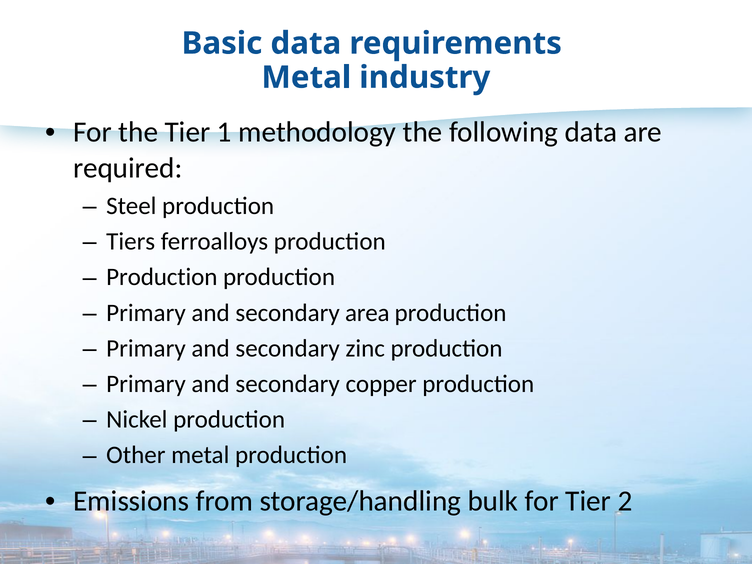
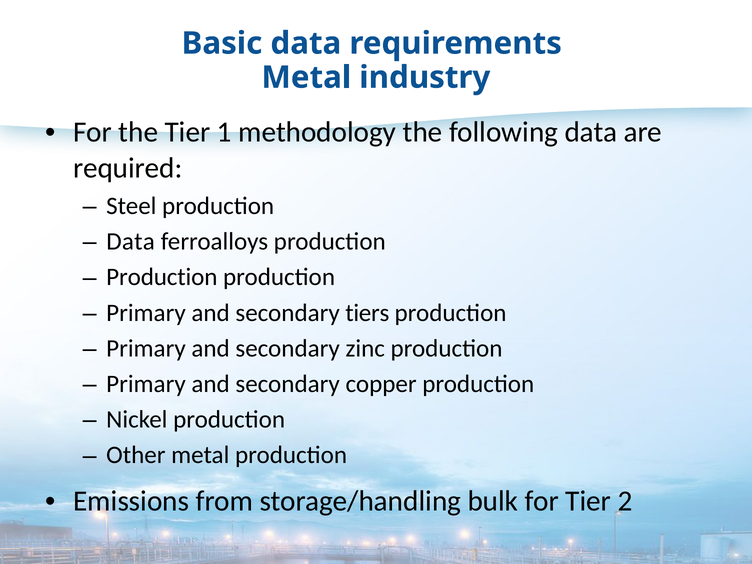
Tiers at (131, 242): Tiers -> Data
area: area -> tiers
